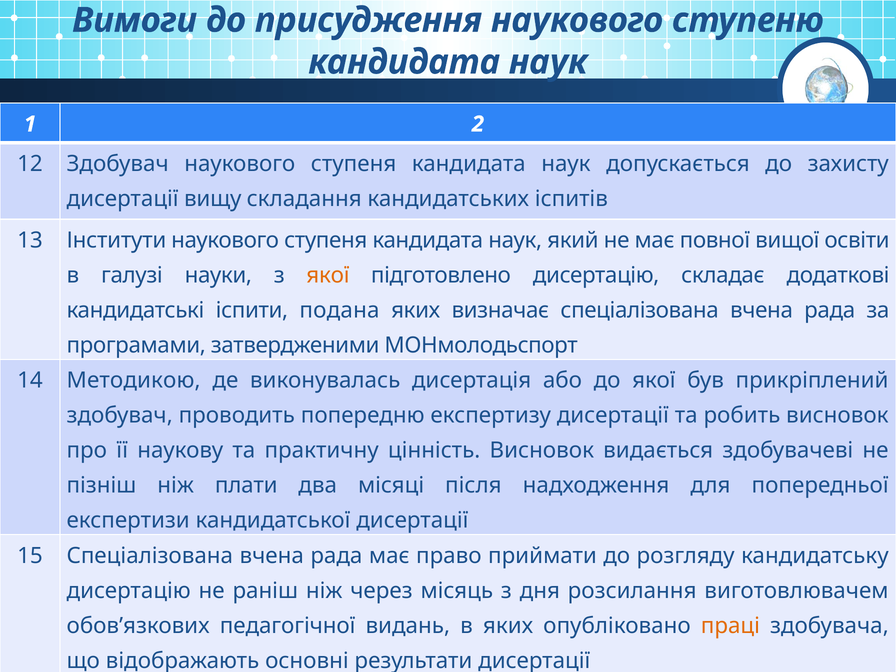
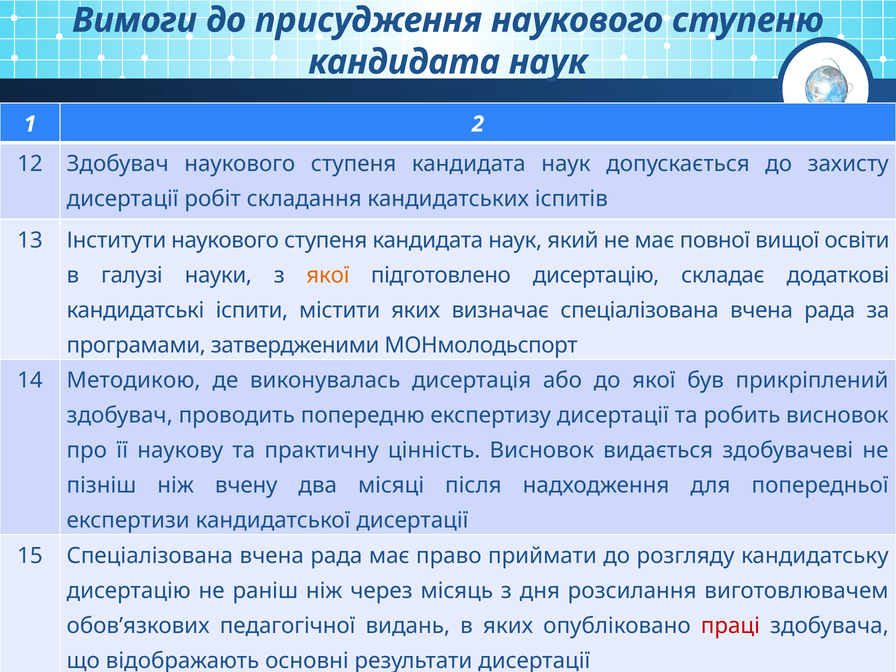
вищу: вищу -> робіт
подана: подана -> містити
плати: плати -> вчену
праці colour: orange -> red
